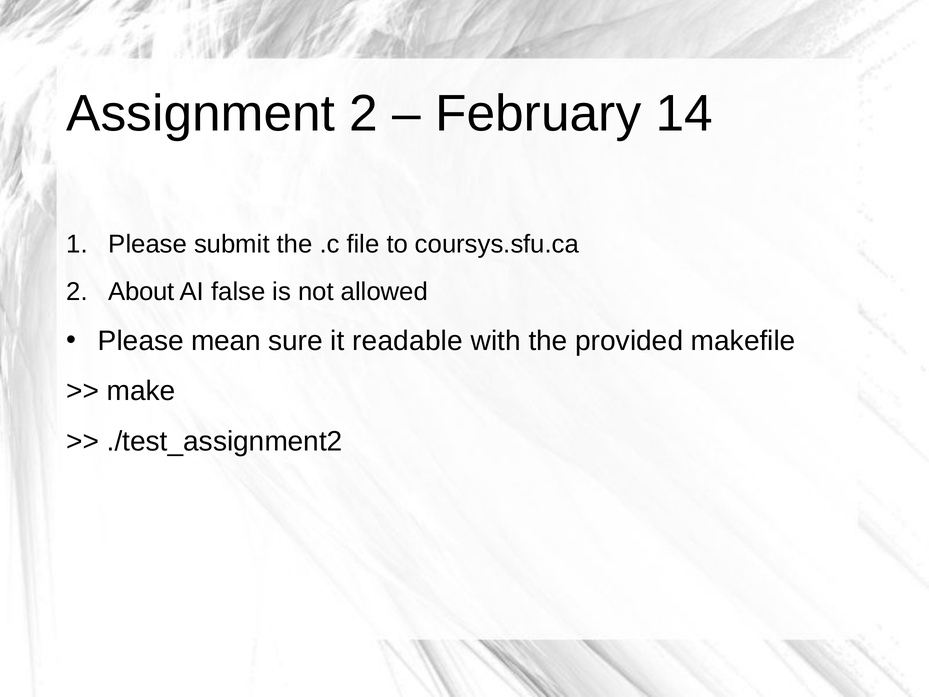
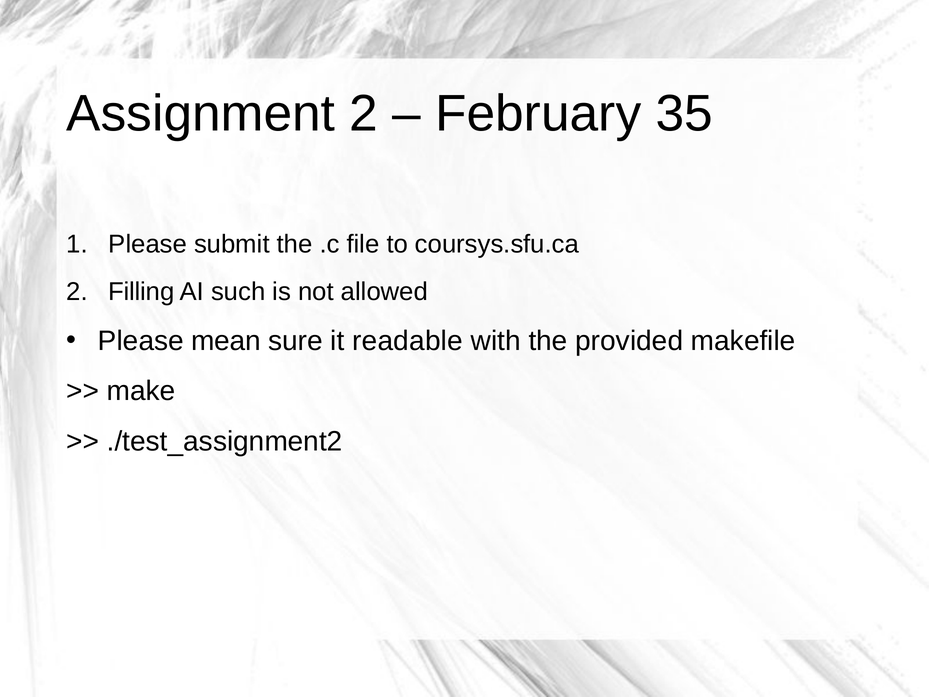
14: 14 -> 35
About: About -> Filling
false: false -> such
